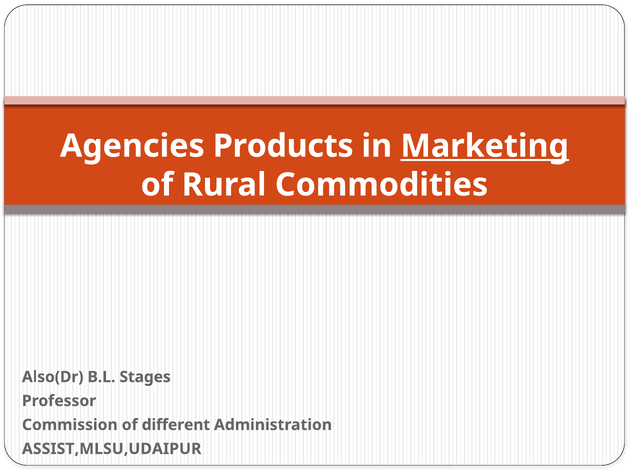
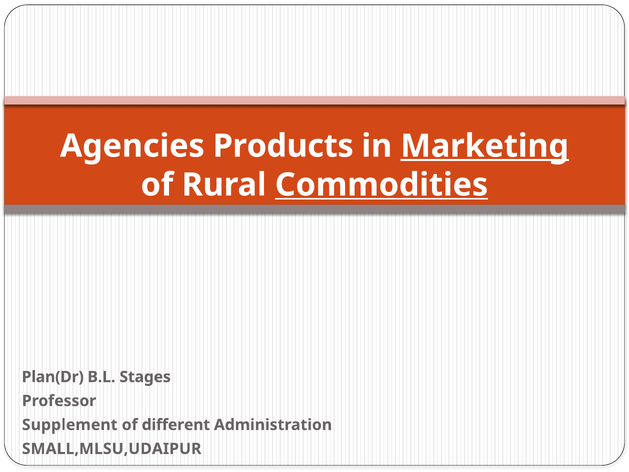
Commodities underline: none -> present
Also(Dr: Also(Dr -> Plan(Dr
Commission: Commission -> Supplement
ASSIST,MLSU,UDAIPUR: ASSIST,MLSU,UDAIPUR -> SMALL,MLSU,UDAIPUR
